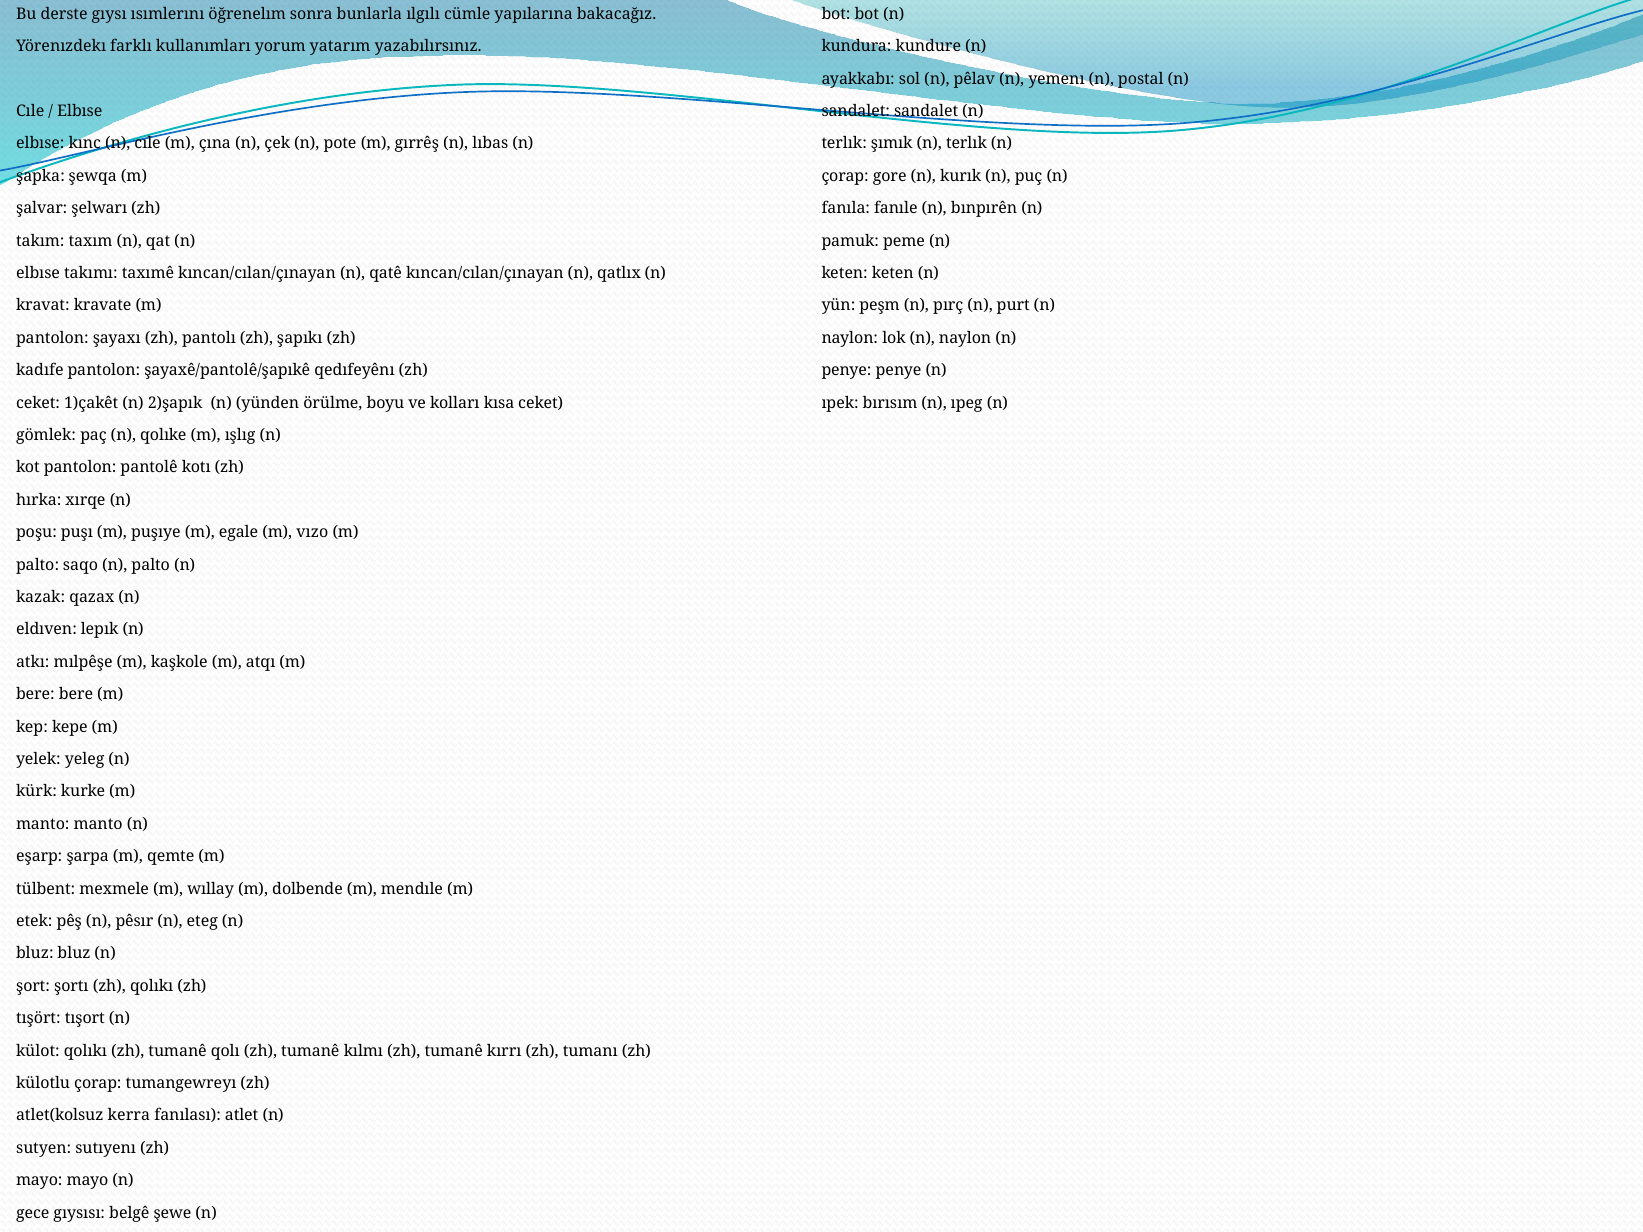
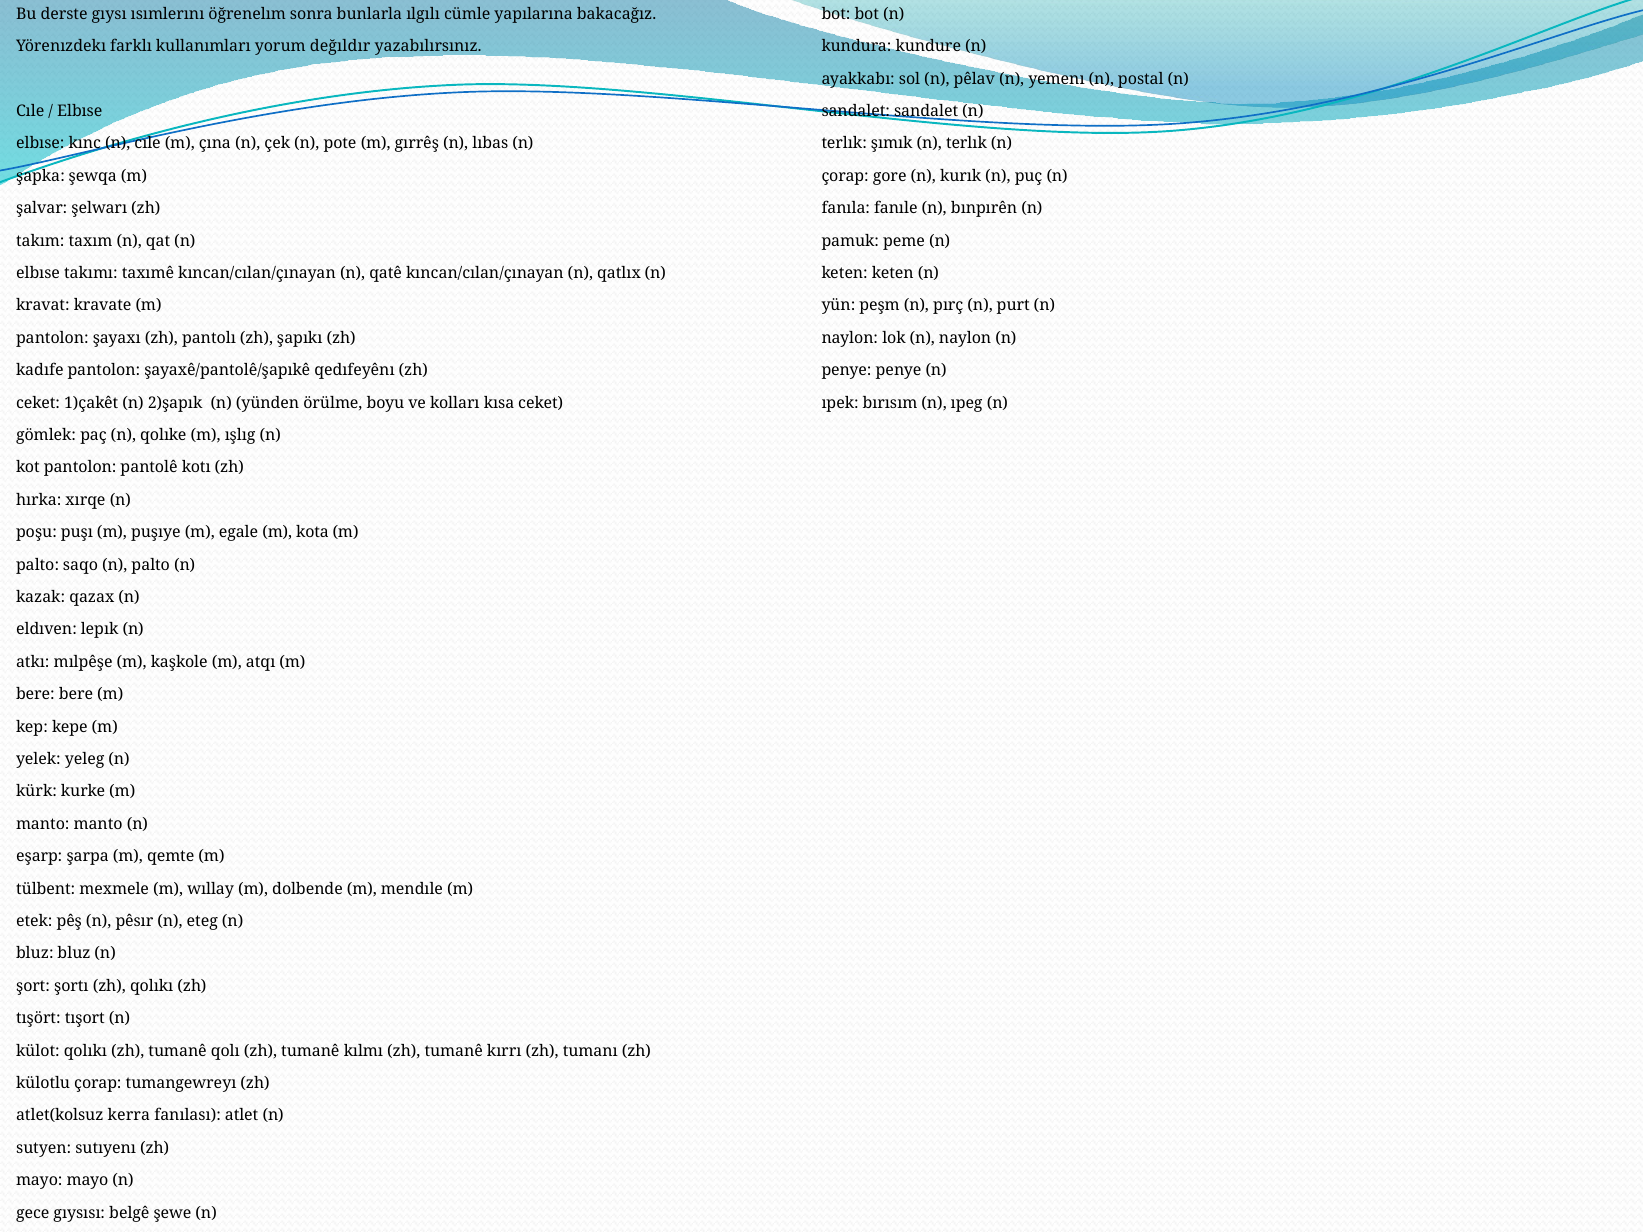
yatarım: yatarım -> değıldır
vızo: vızo -> kota
